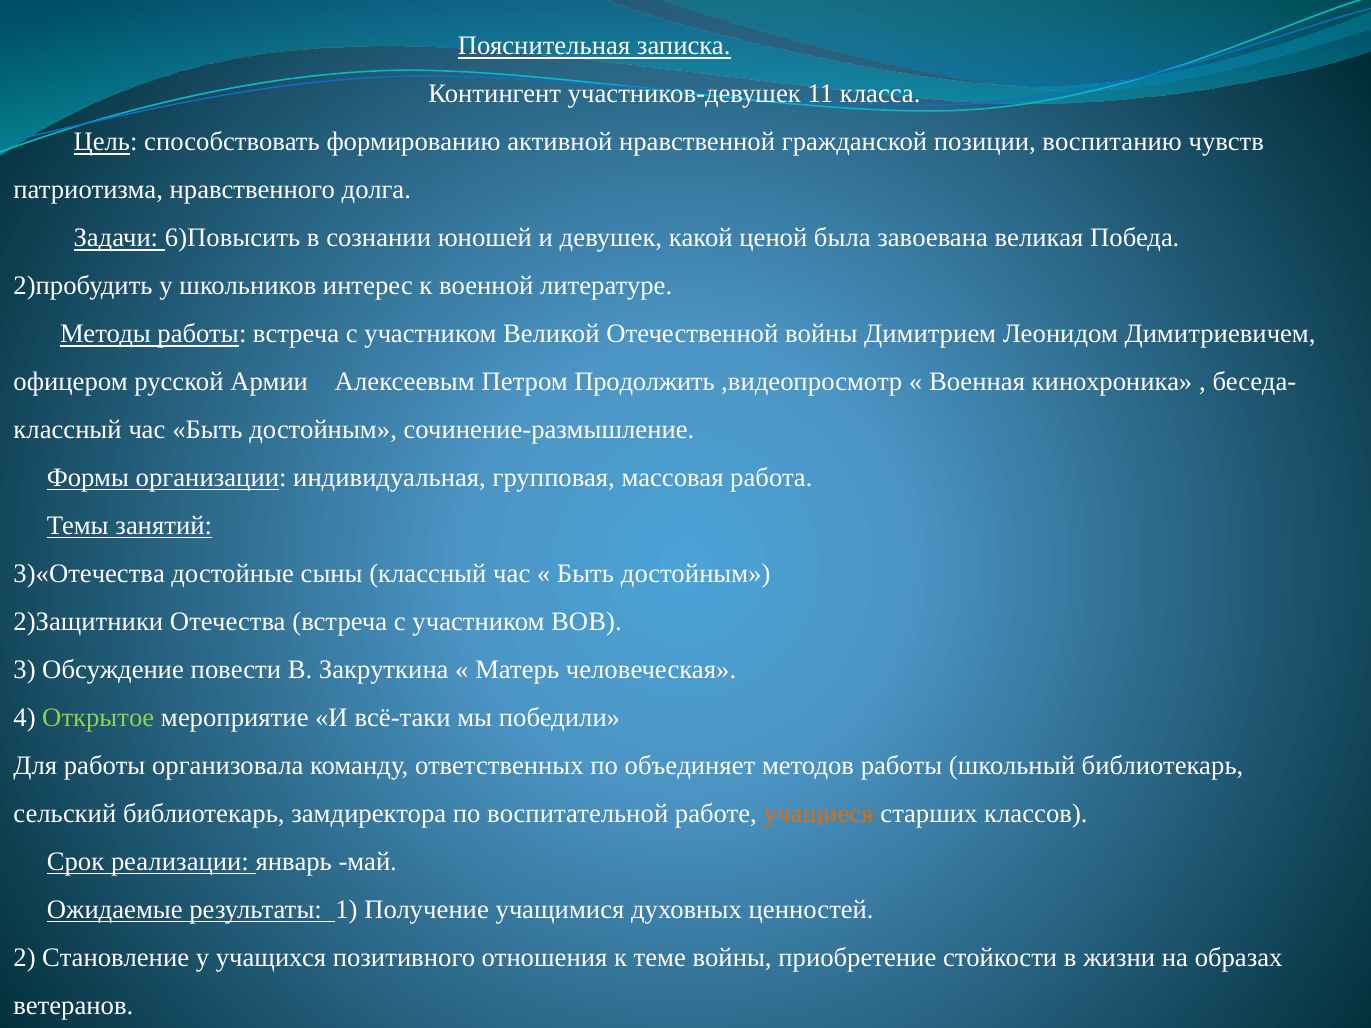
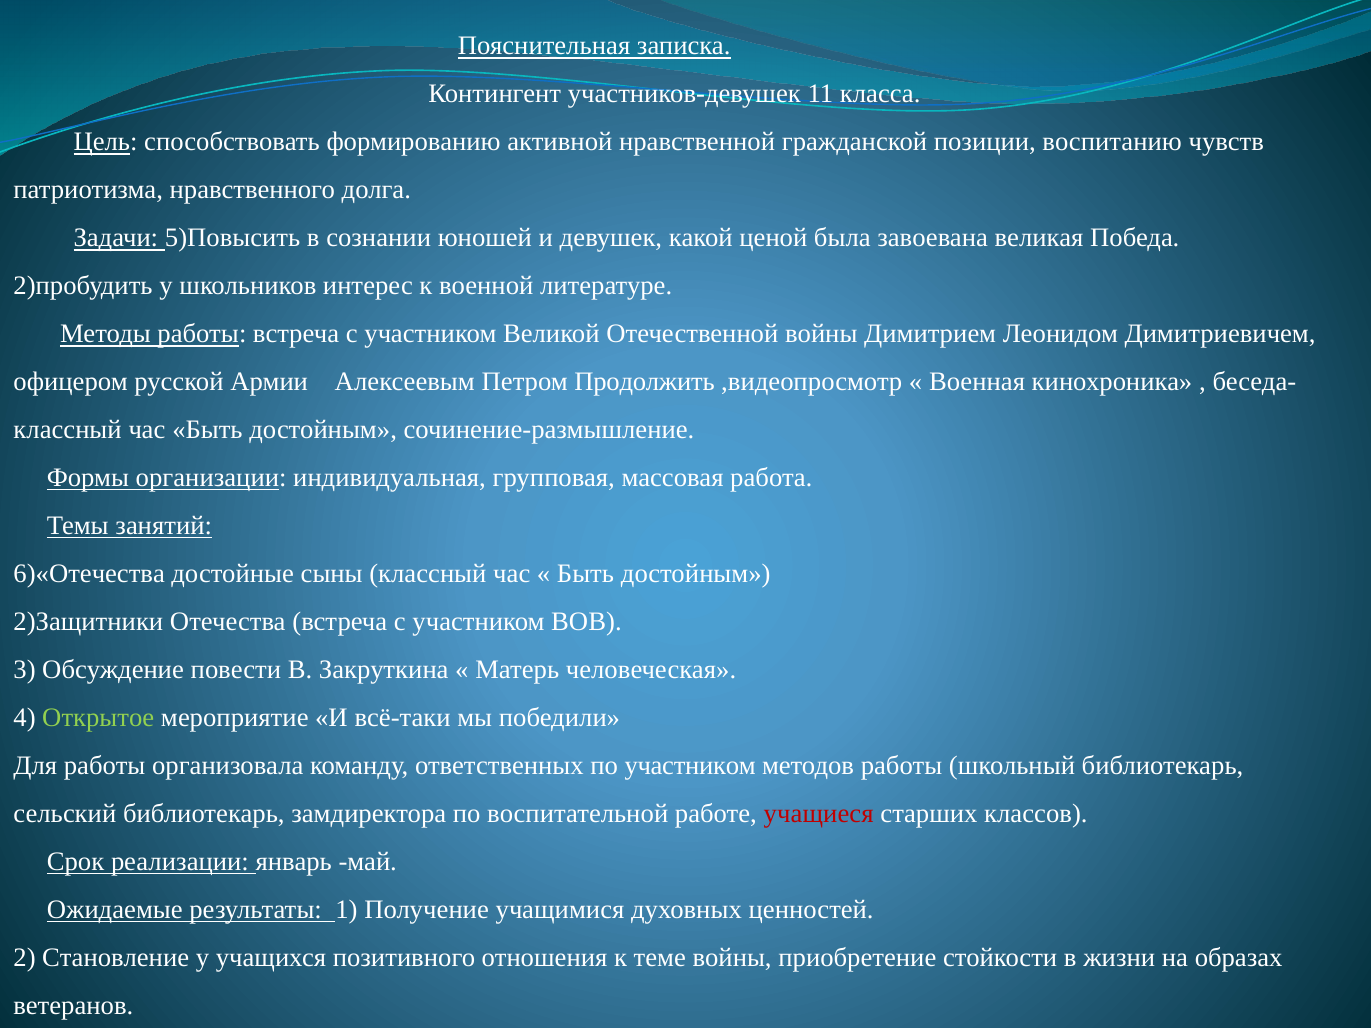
6)Повысить: 6)Повысить -> 5)Повысить
3)«Отечества: 3)«Отечества -> 6)«Отечества
по объединяет: объединяет -> участником
учащиеся colour: orange -> red
